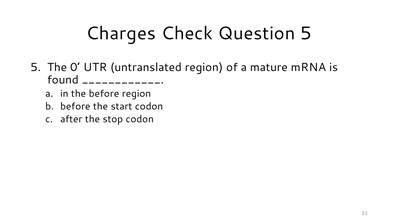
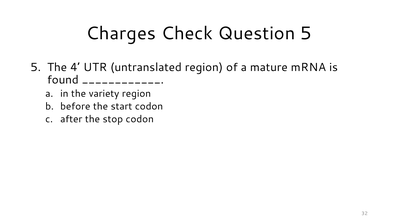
0: 0 -> 4
the before: before -> variety
